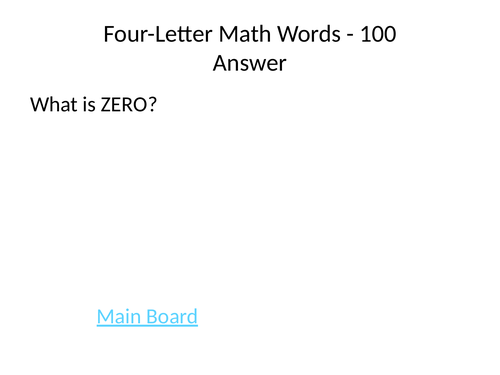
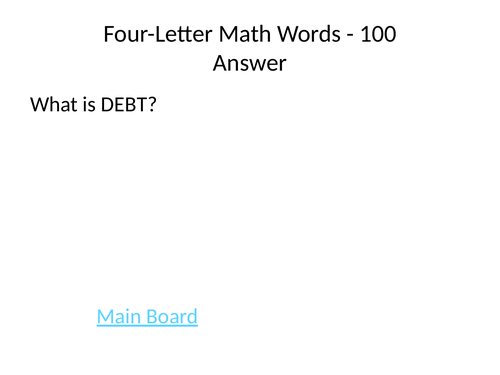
ZERO: ZERO -> DEBT
